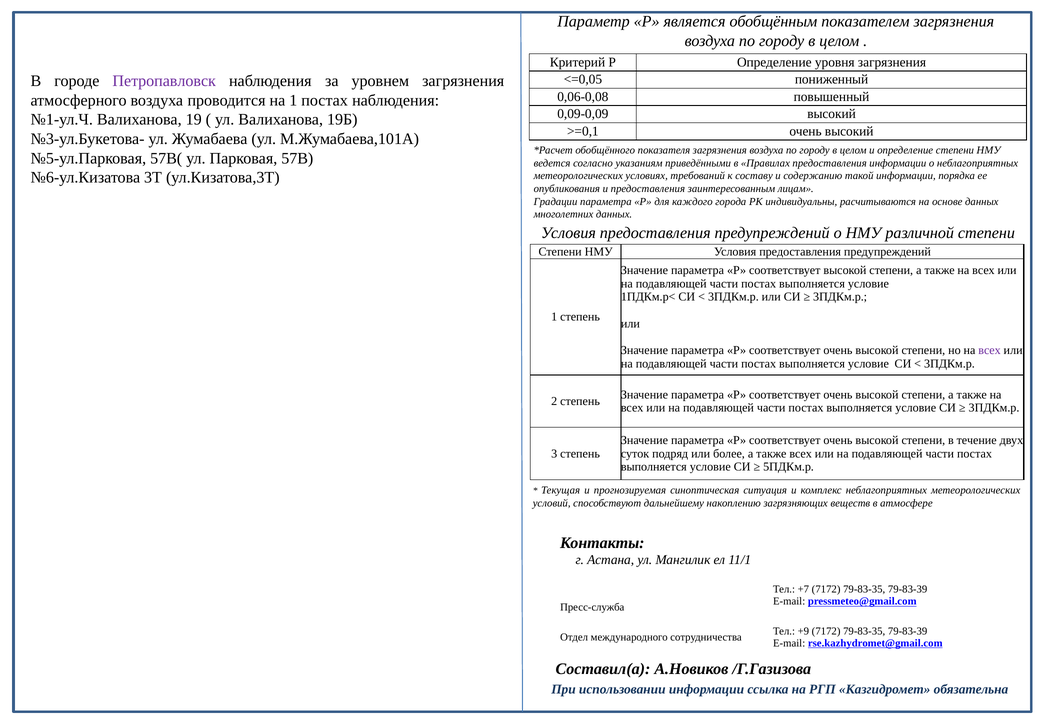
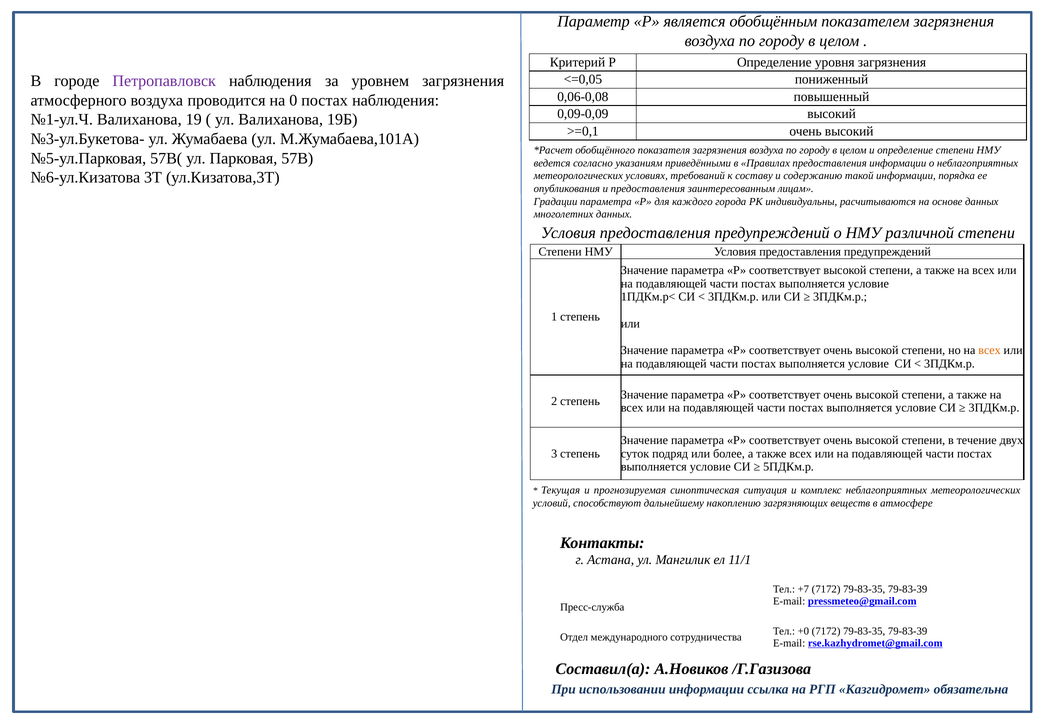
на 1: 1 -> 0
всех at (990, 350) colour: purple -> orange
+9: +9 -> +0
